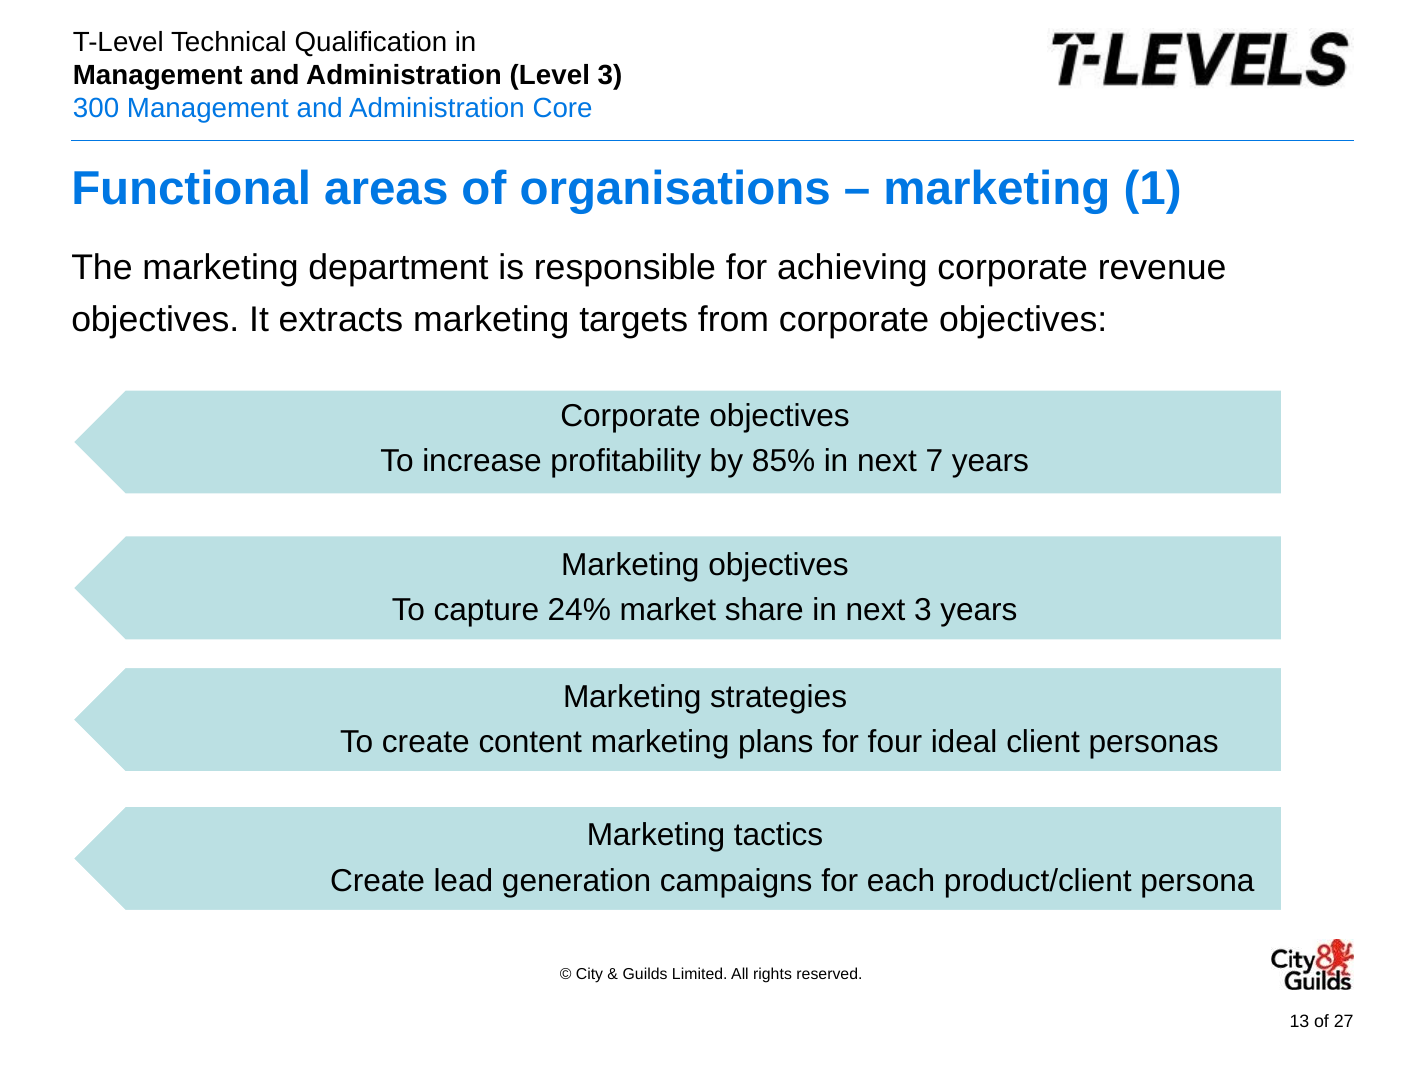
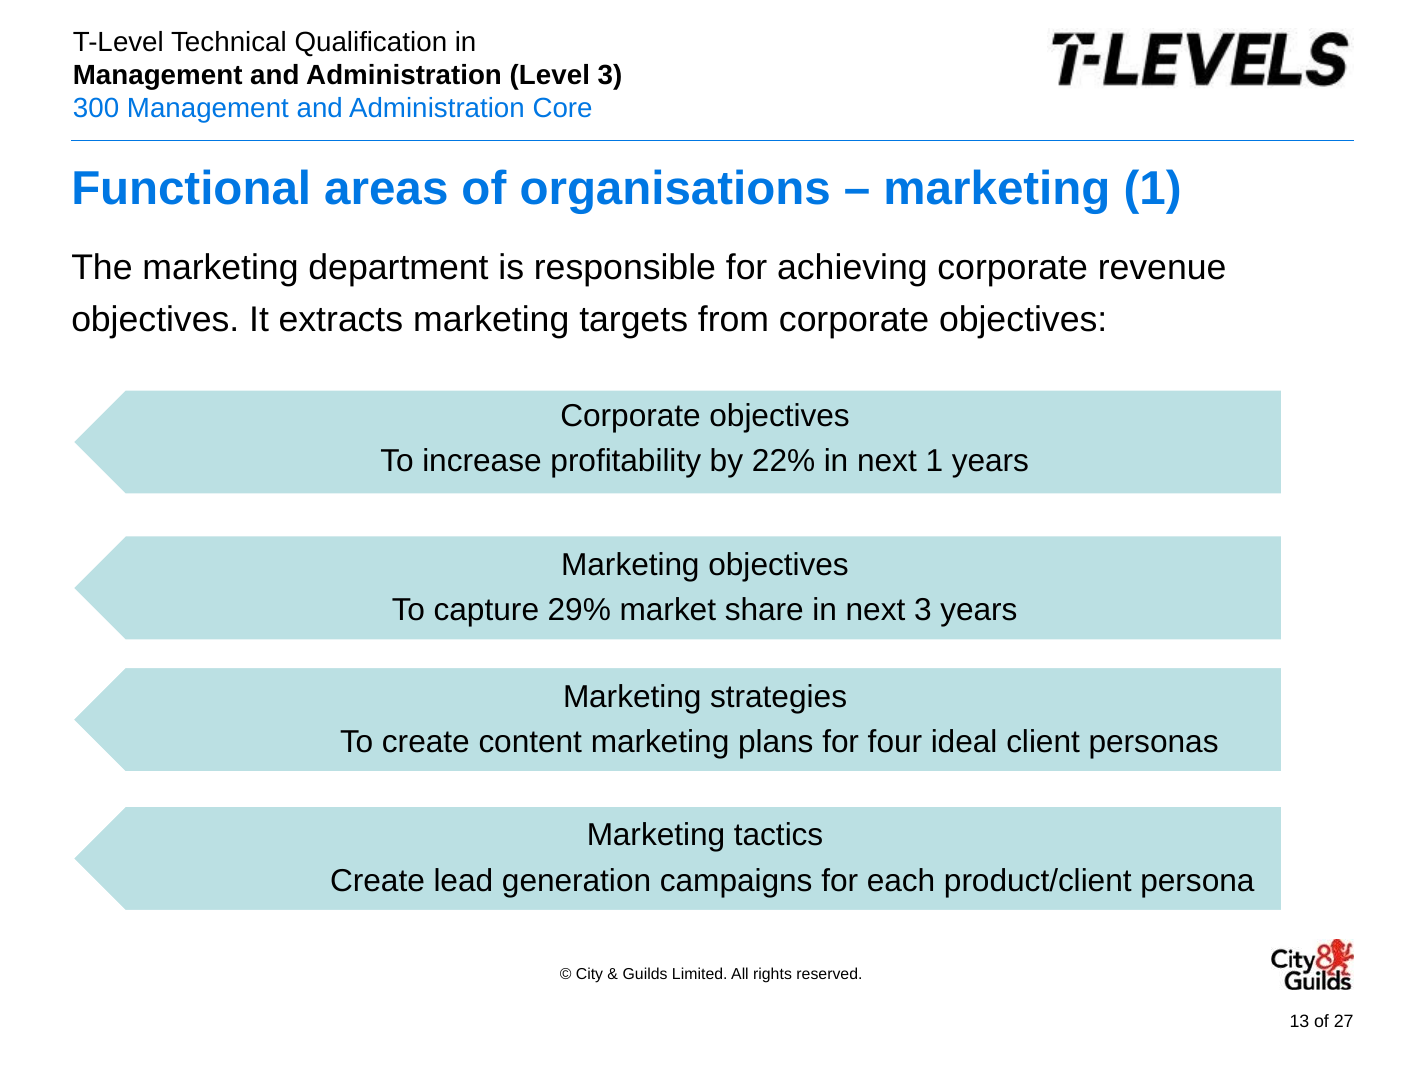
85%: 85% -> 22%
next 7: 7 -> 1
24%: 24% -> 29%
